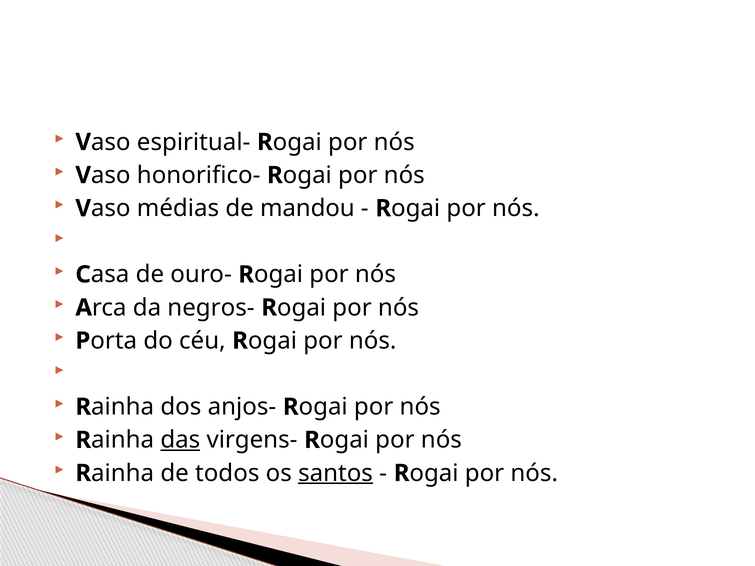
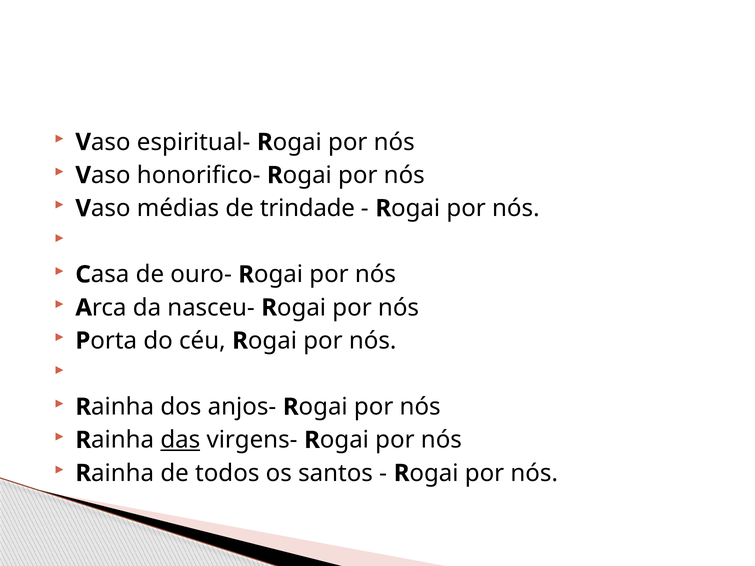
mandou: mandou -> trindade
negros-: negros- -> nasceu-
santos underline: present -> none
